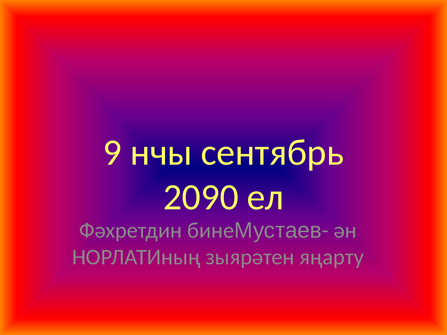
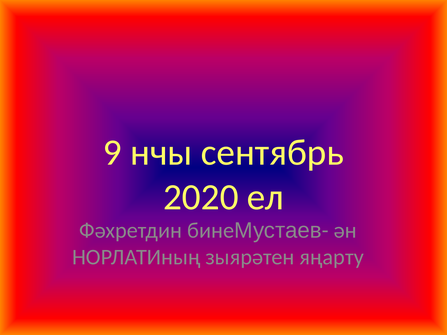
2090: 2090 -> 2020
